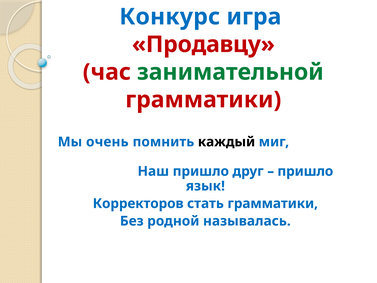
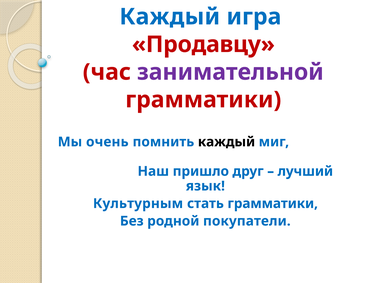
Конкурс at (170, 17): Конкурс -> Каждый
занимательной colour: green -> purple
пришло at (305, 171): пришло -> лучший
Корректоров: Корректоров -> Культурным
называлась: называлась -> покупатели
